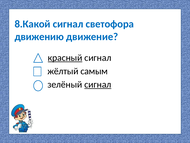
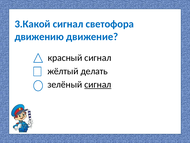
8.Какой: 8.Какой -> 3.Какой
красный underline: present -> none
самым: самым -> делать
